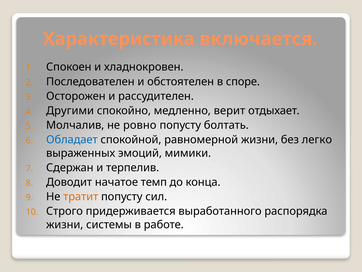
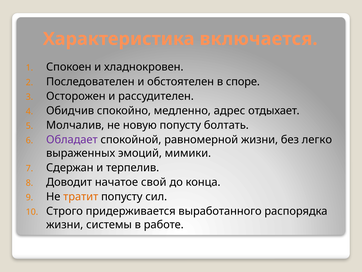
Другими: Другими -> Обидчив
верит: верит -> адрес
ровно: ровно -> новую
Обладает colour: blue -> purple
темп: темп -> свой
